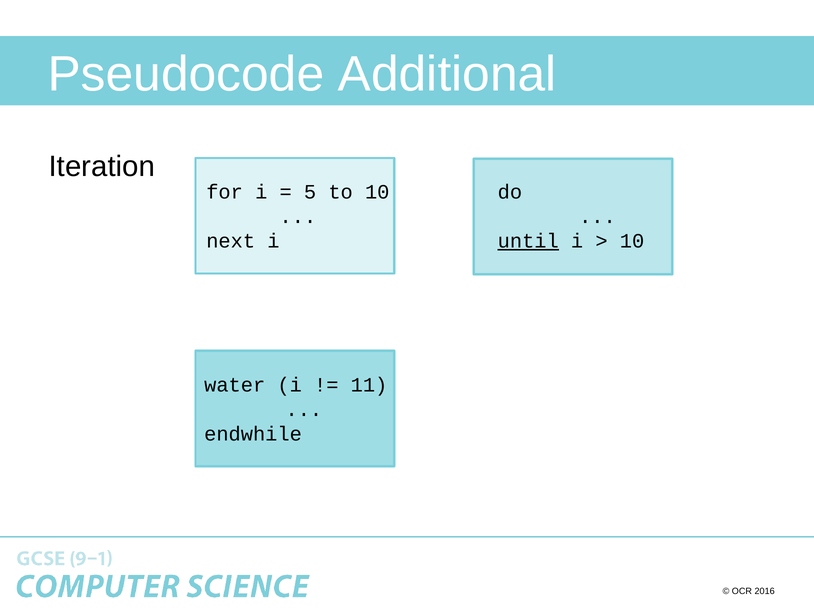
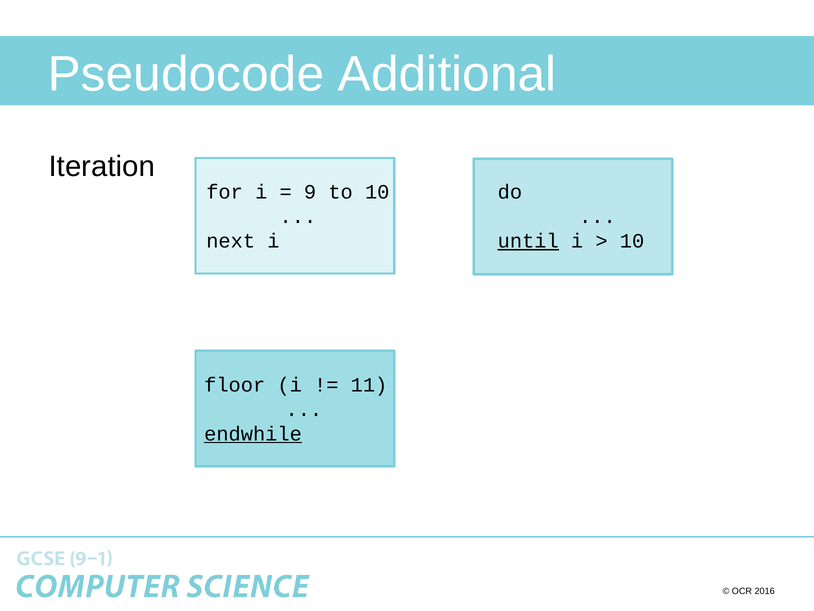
5: 5 -> 9
water: water -> floor
endwhile underline: none -> present
